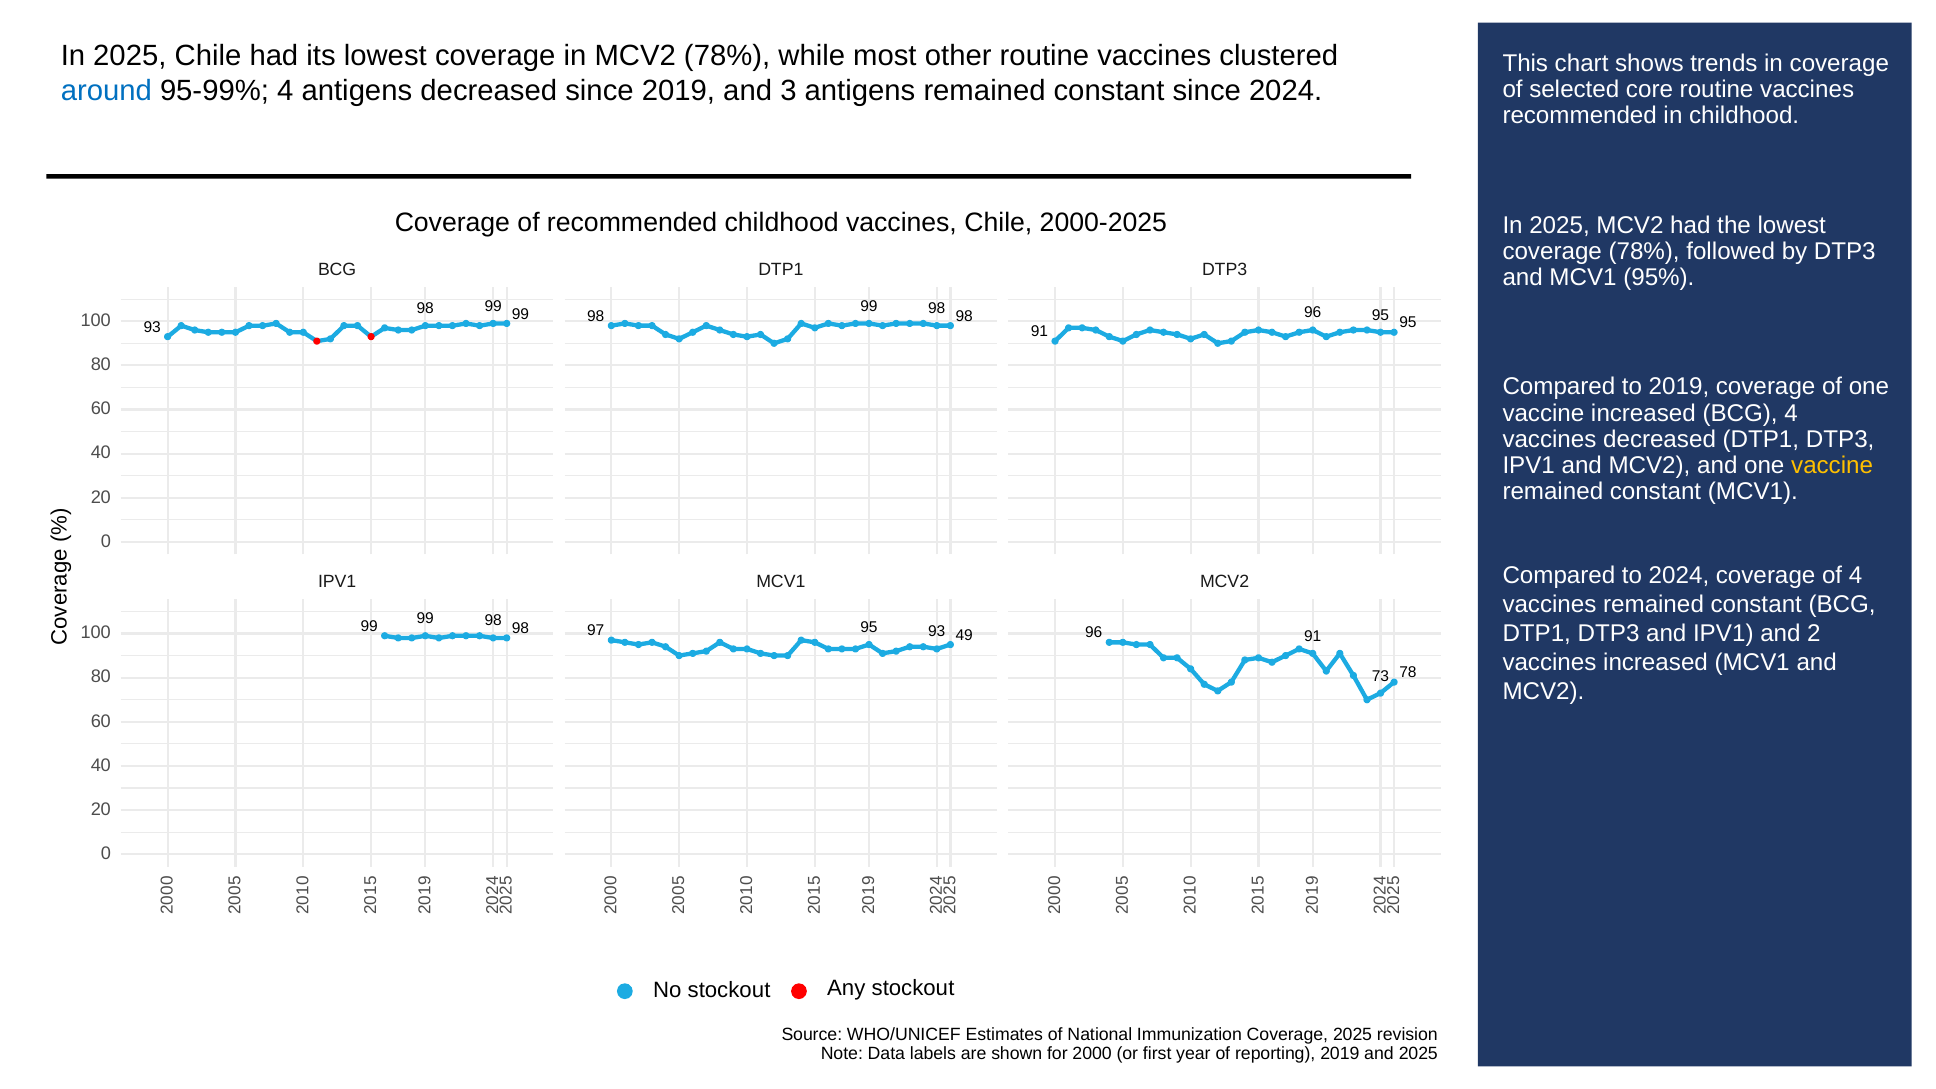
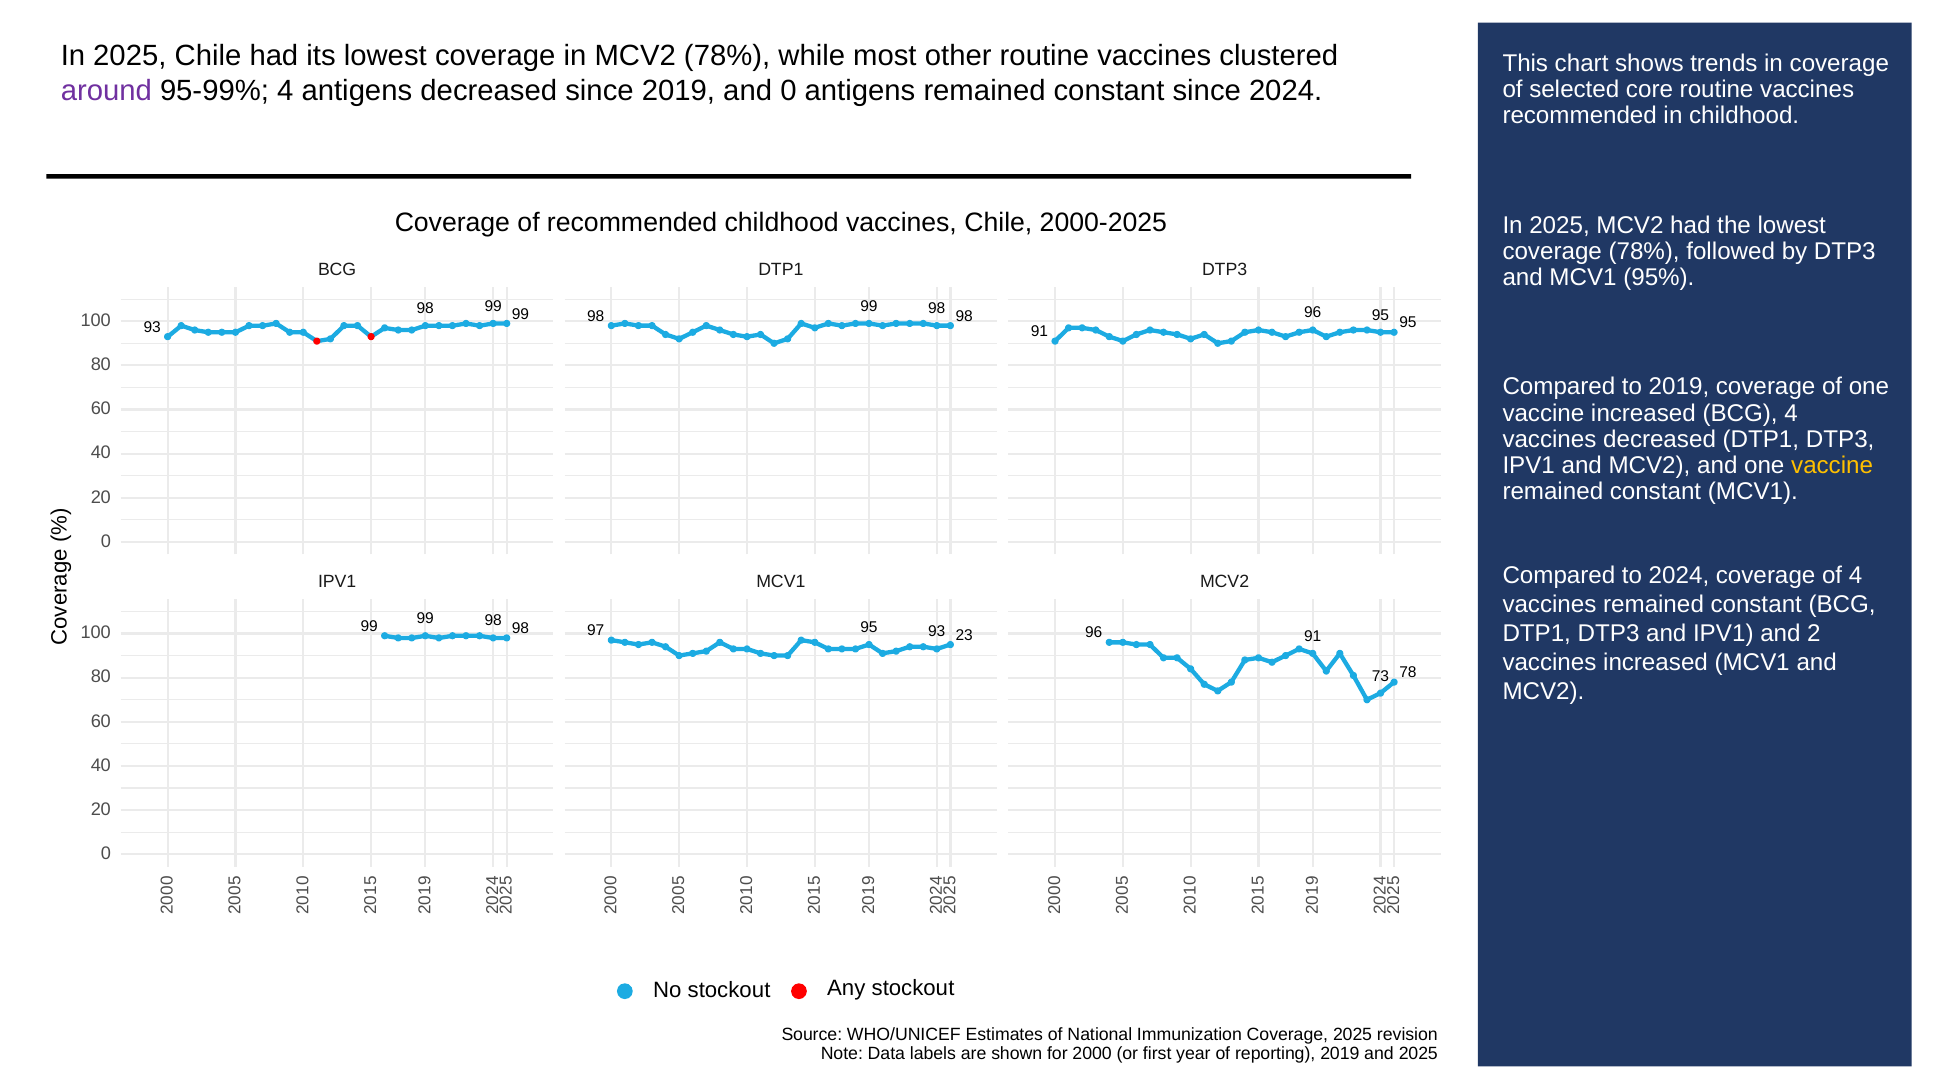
around colour: blue -> purple
and 3: 3 -> 0
49: 49 -> 23
